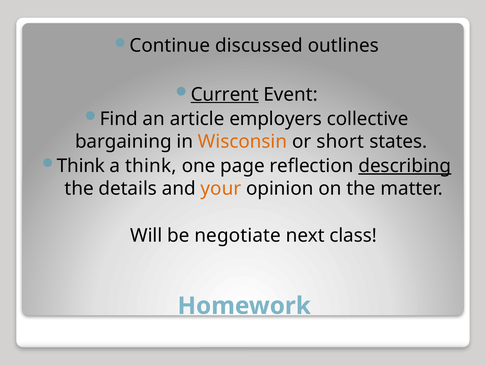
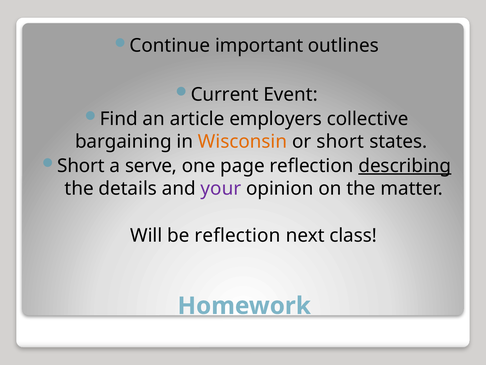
discussed: discussed -> important
Current underline: present -> none
Think at (81, 166): Think -> Short
a think: think -> serve
your colour: orange -> purple
be negotiate: negotiate -> reflection
